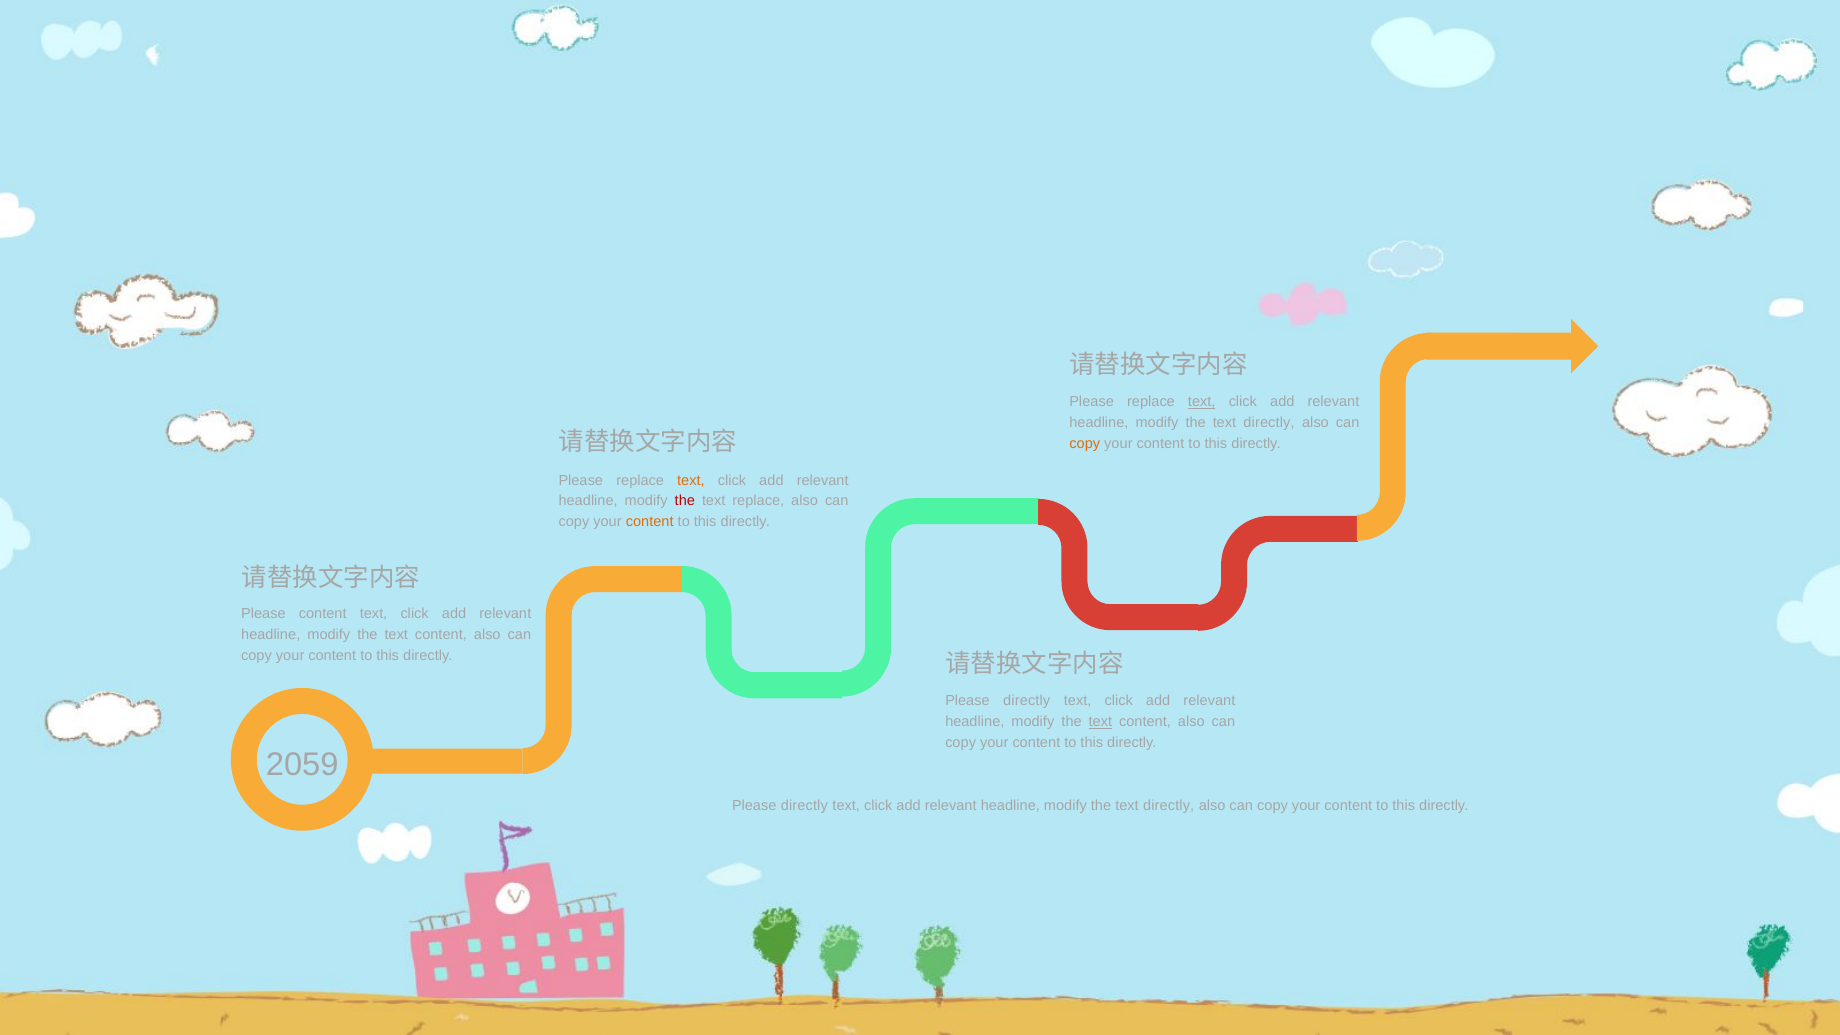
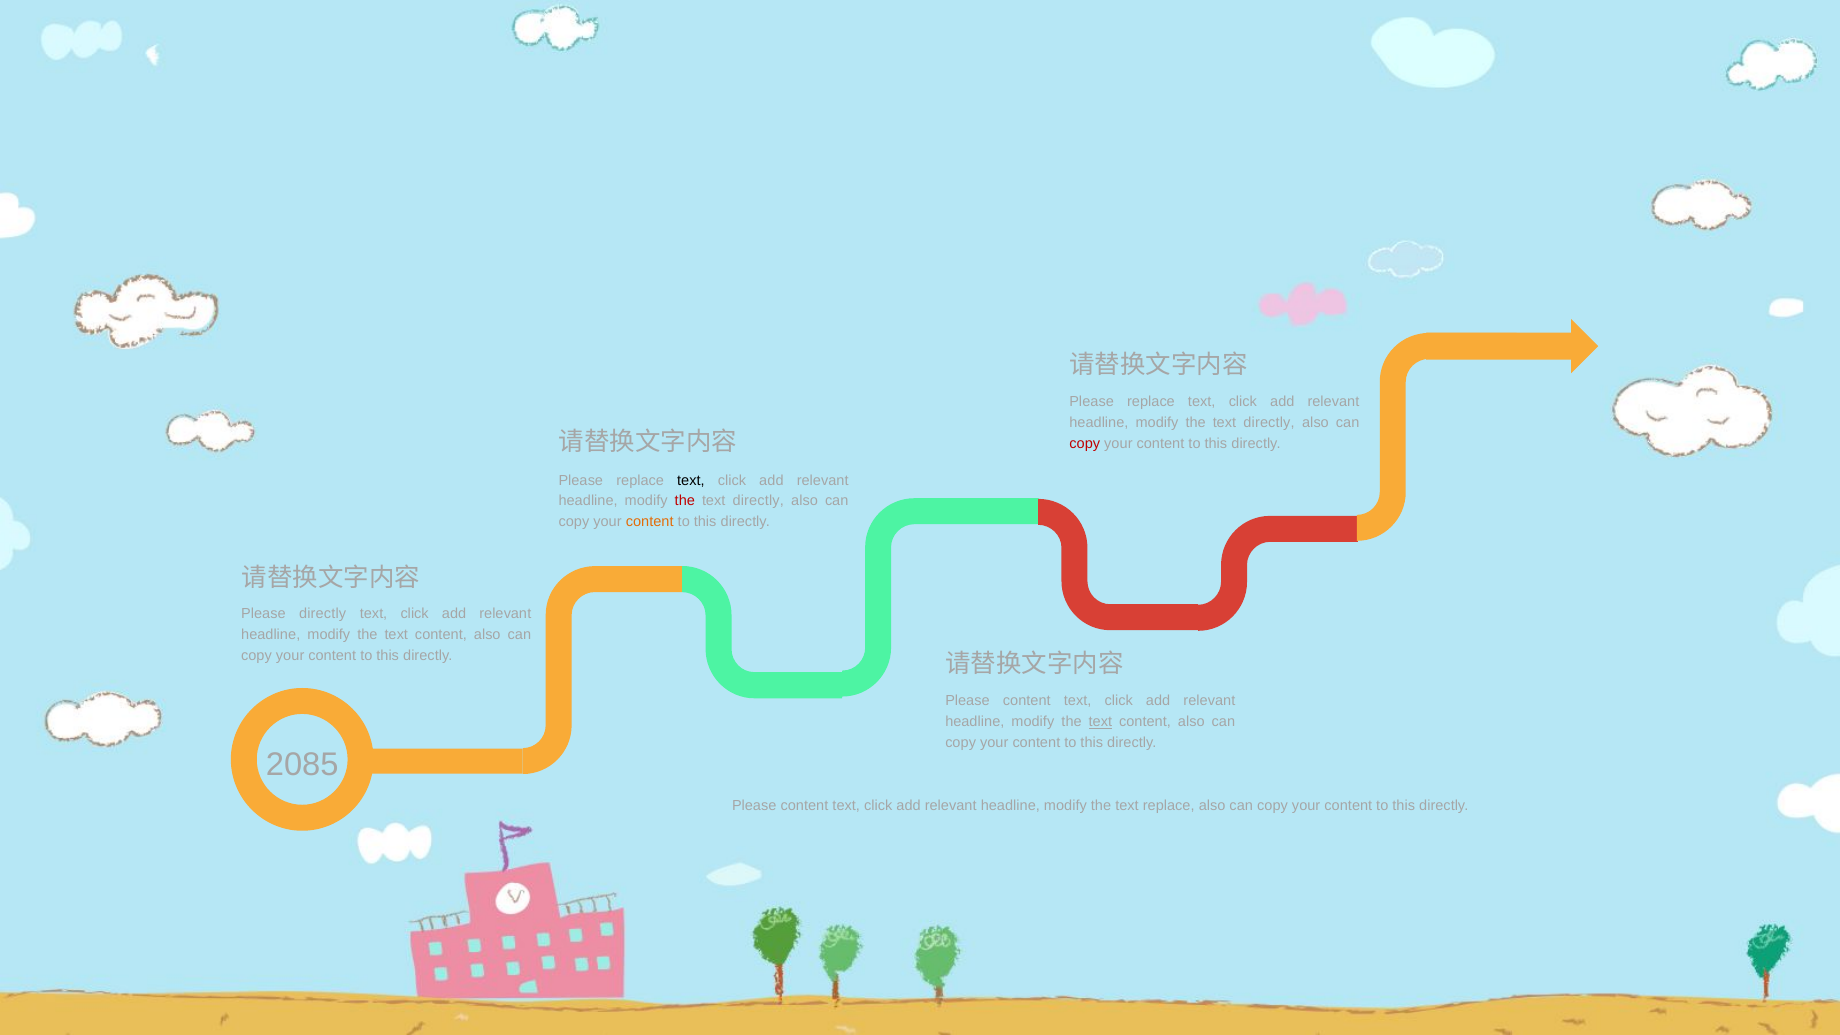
text at (1202, 402) underline: present -> none
copy at (1085, 444) colour: orange -> red
text at (691, 480) colour: orange -> black
replace at (758, 501): replace -> directly
Please content: content -> directly
directly at (1027, 701): directly -> content
2059: 2059 -> 2085
directly at (804, 805): directly -> content
directly at (1169, 805): directly -> replace
